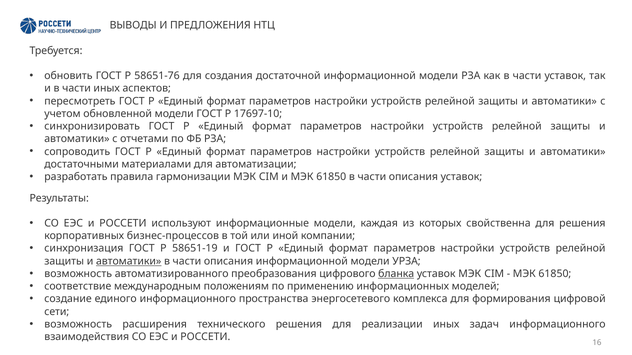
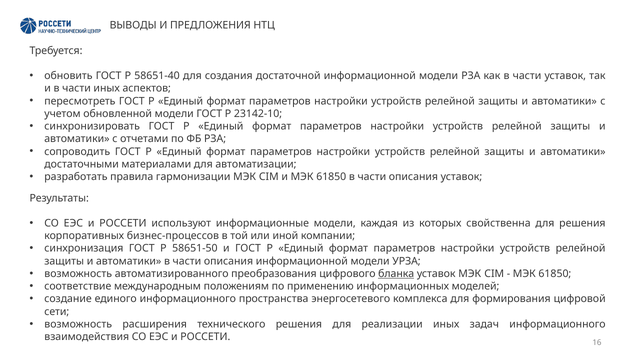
58651-76: 58651-76 -> 58651-40
17697-10: 17697-10 -> 23142-10
58651-19: 58651-19 -> 58651-50
автоматики at (129, 261) underline: present -> none
